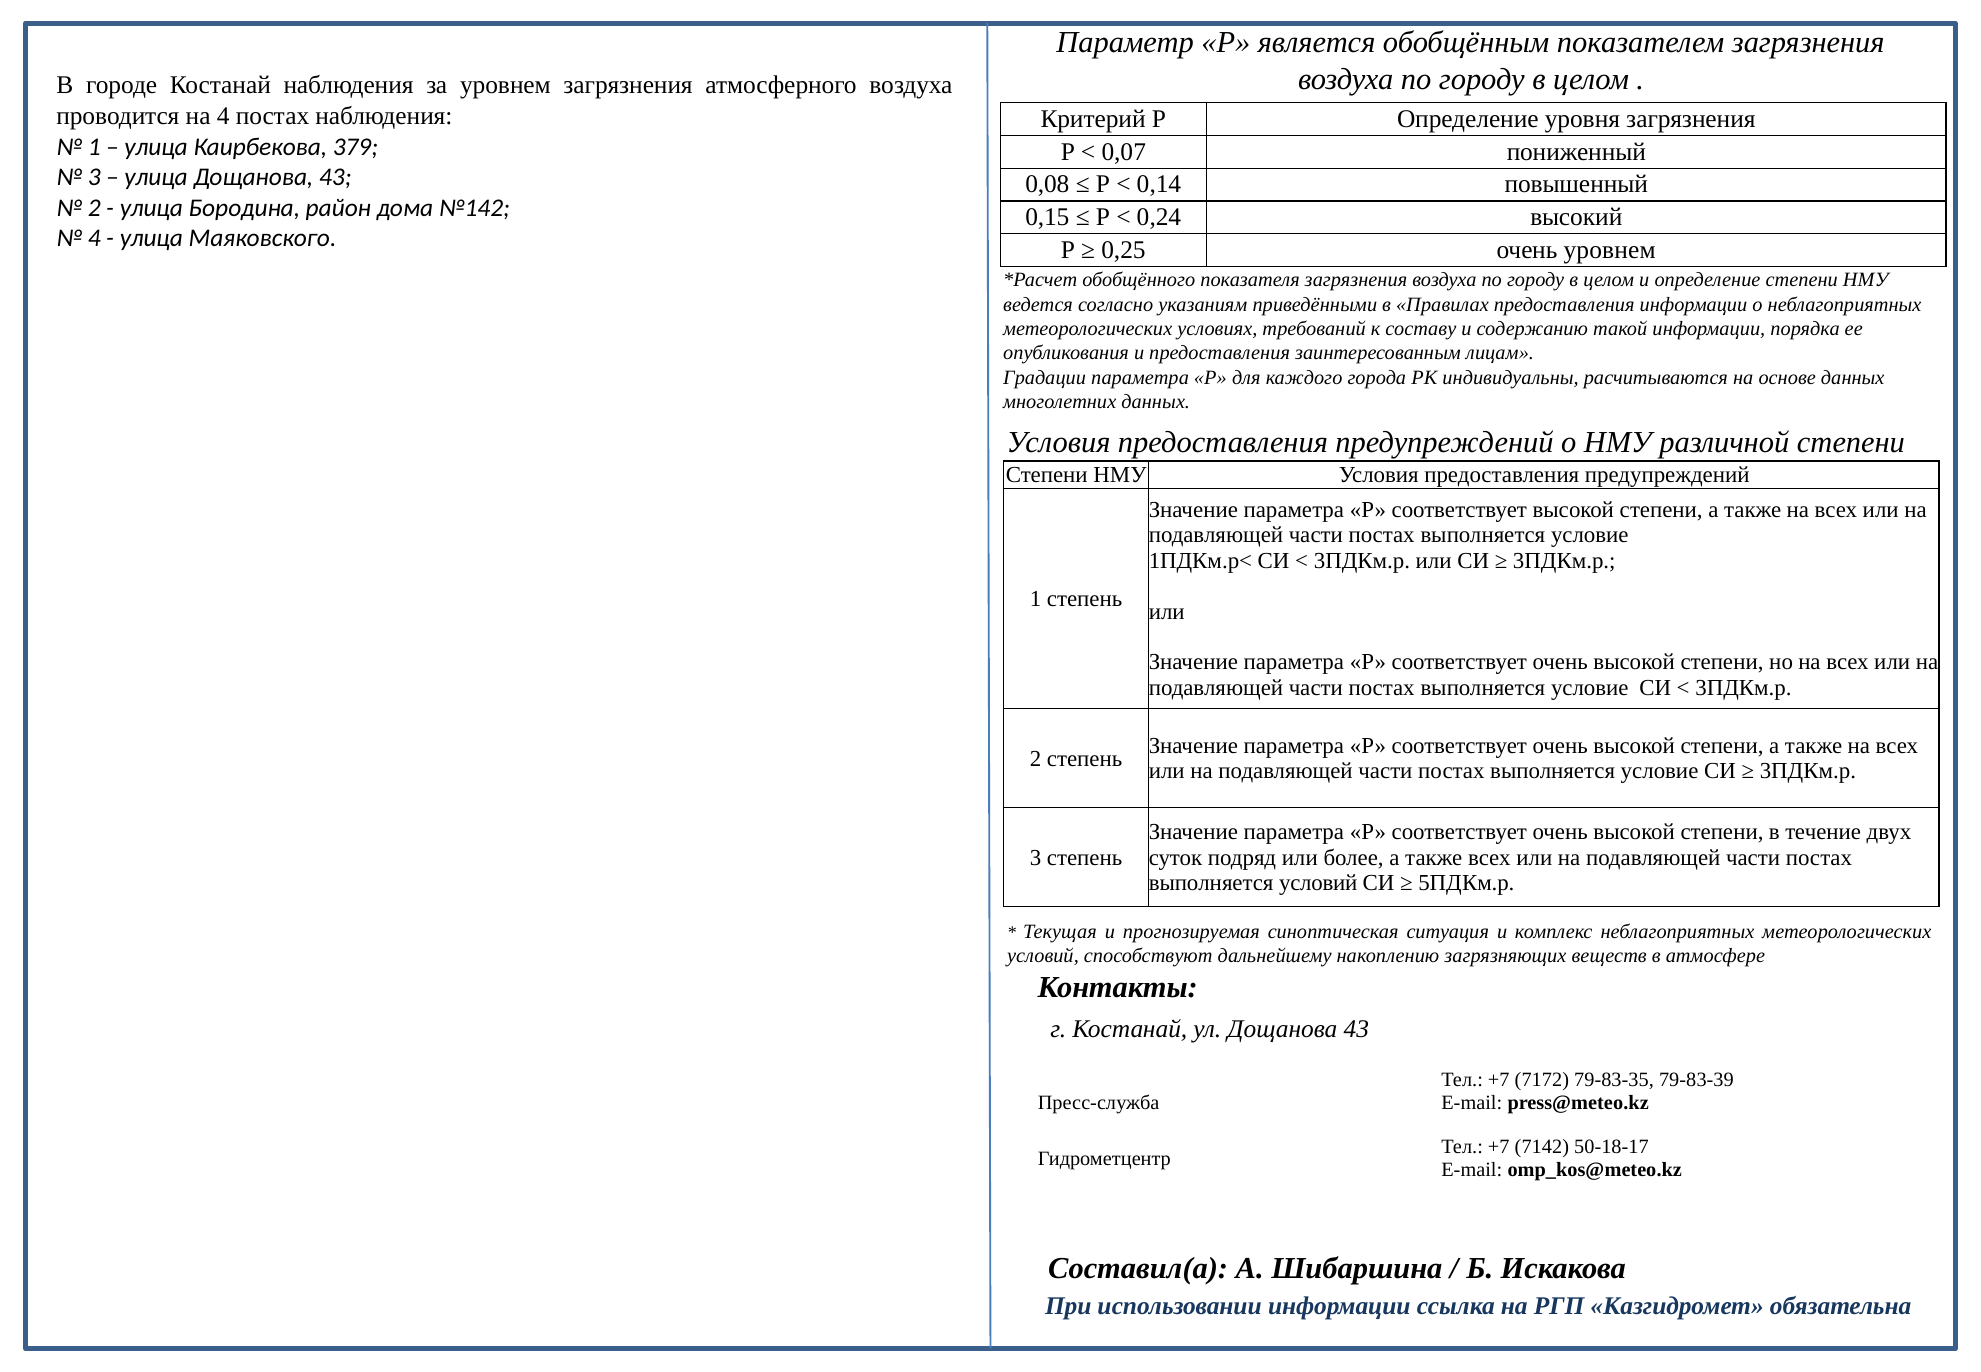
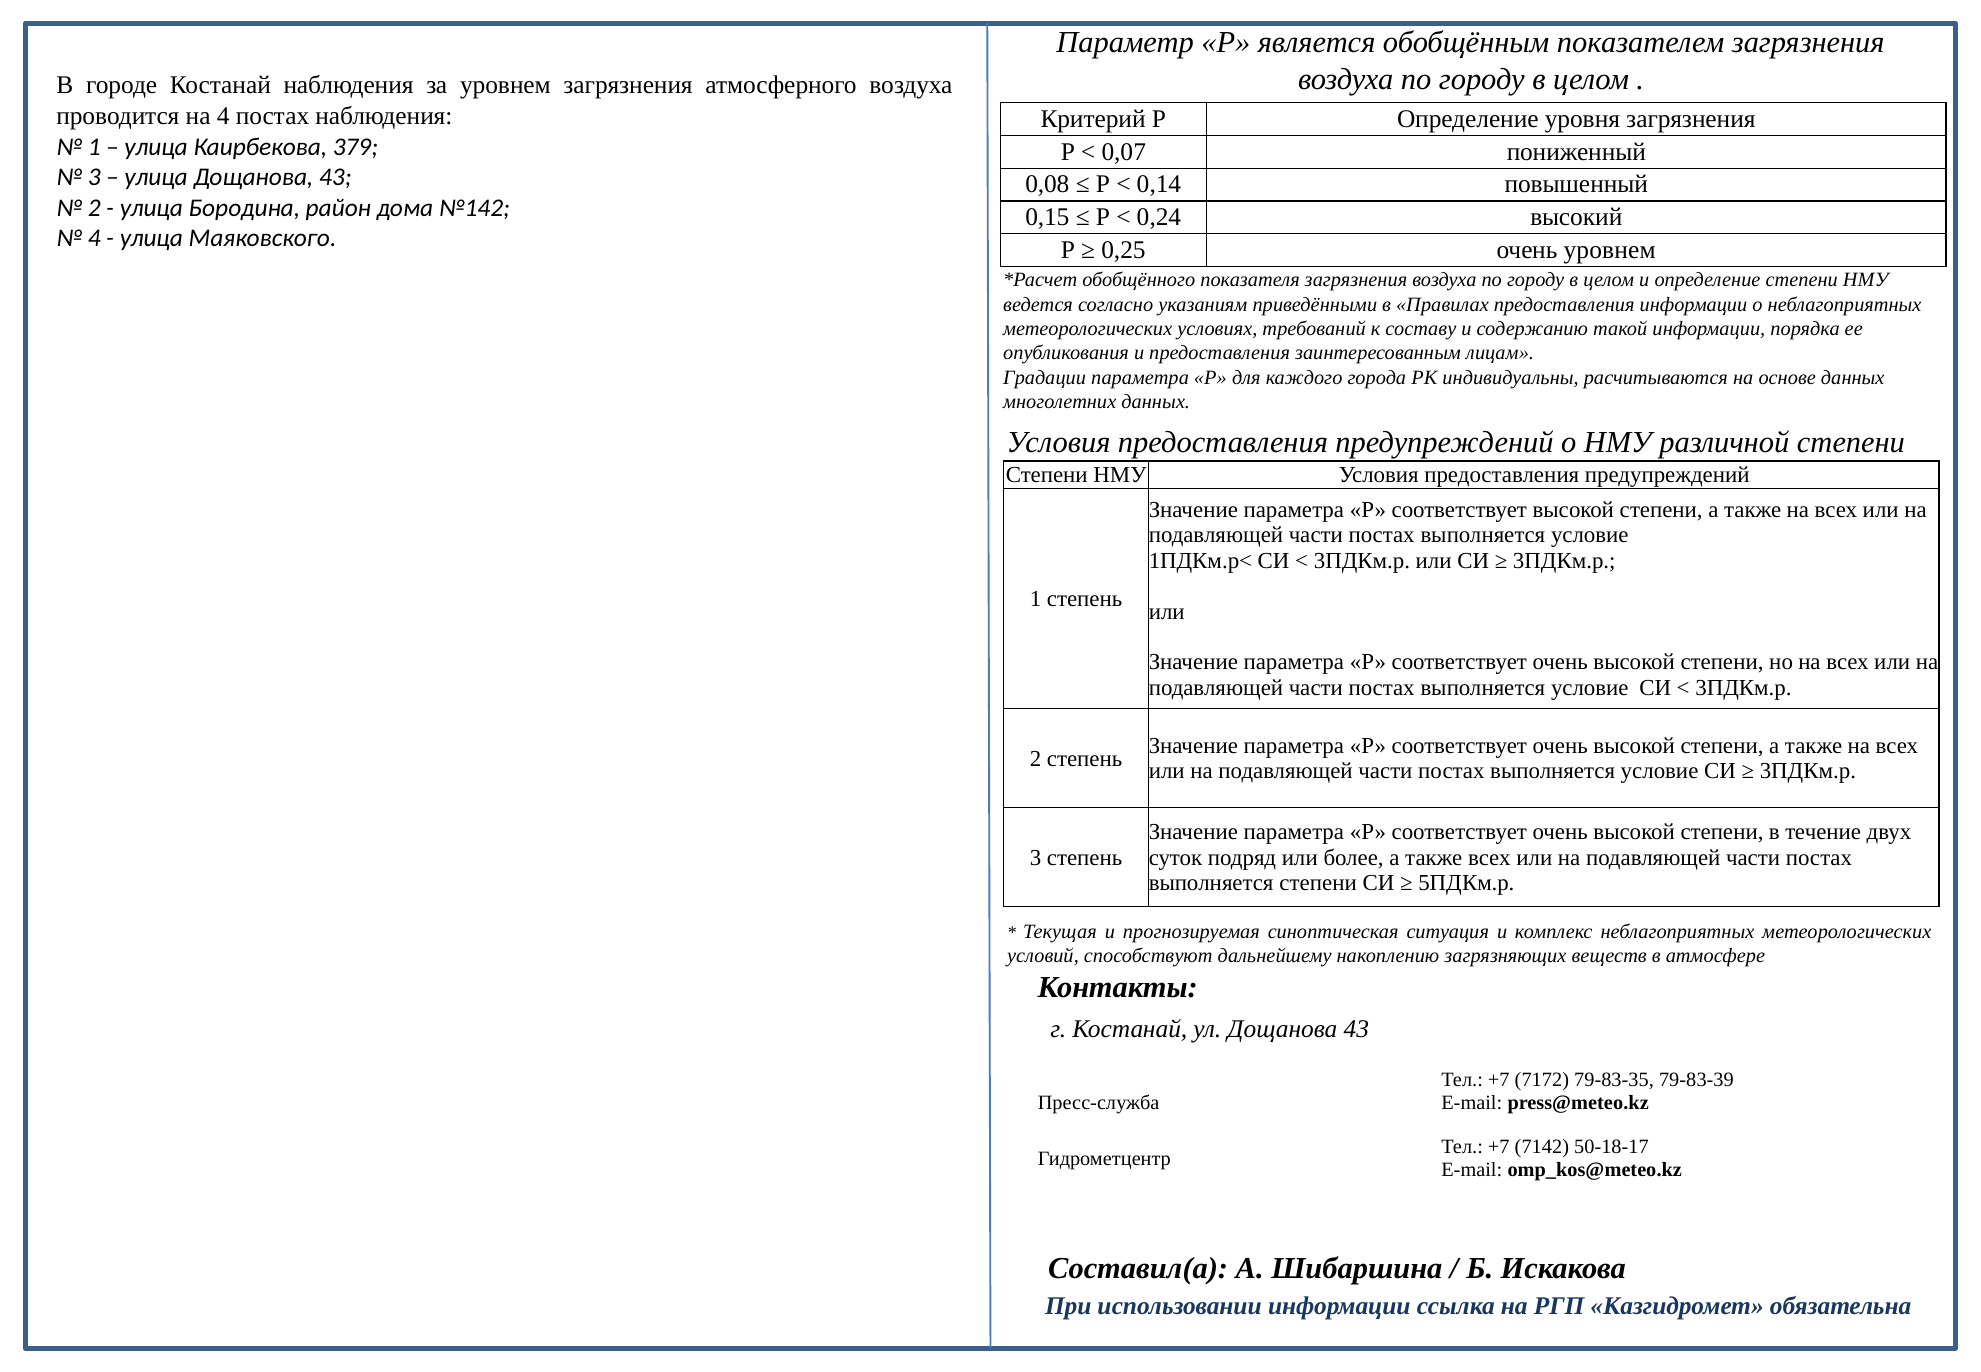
выполняется условий: условий -> степени
